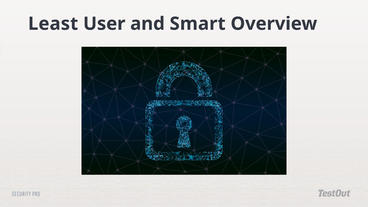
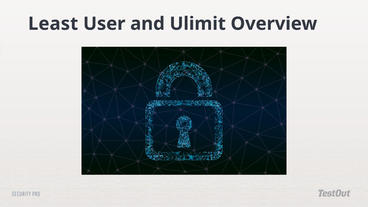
Smart: Smart -> Ulimit
